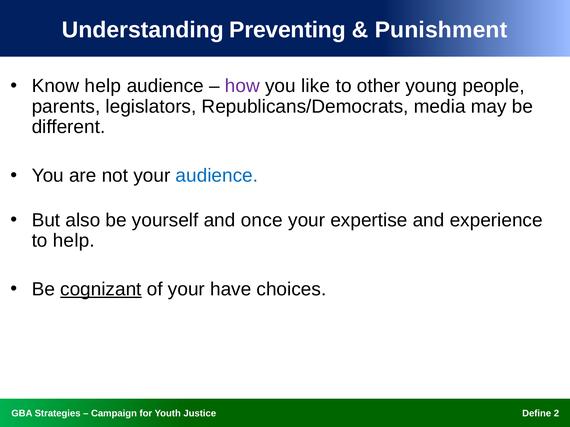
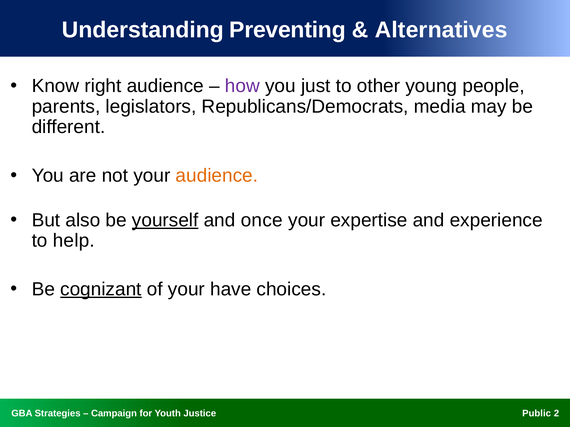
Punishment: Punishment -> Alternatives
Know help: help -> right
like: like -> just
audience at (217, 176) colour: blue -> orange
yourself underline: none -> present
Define: Define -> Public
